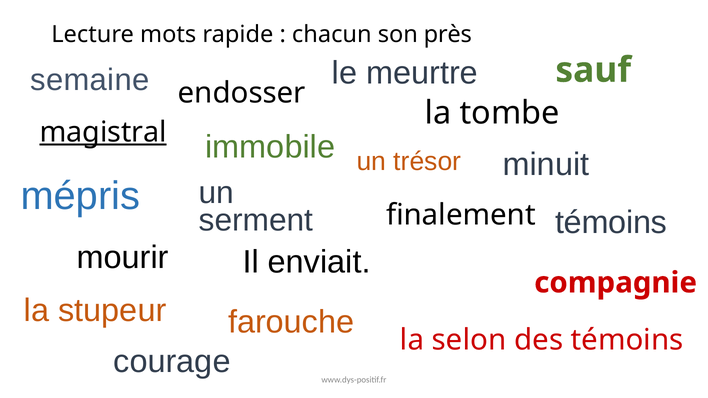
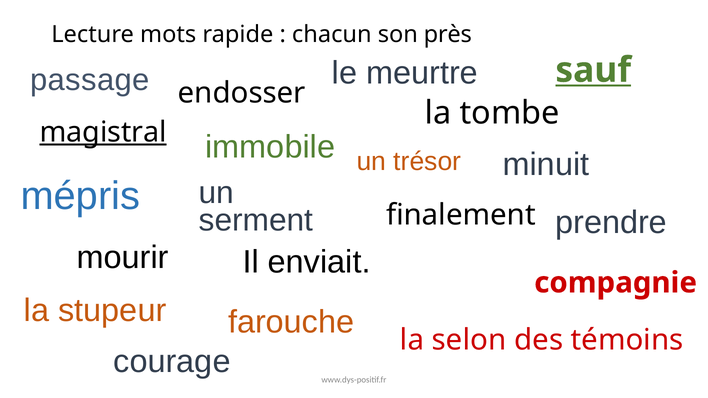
sauf underline: none -> present
semaine: semaine -> passage
témoins at (611, 223): témoins -> prendre
